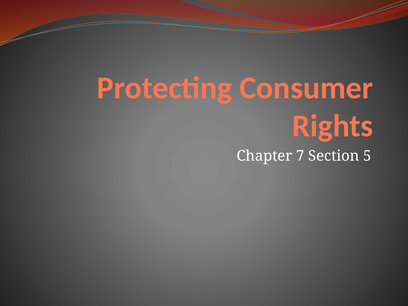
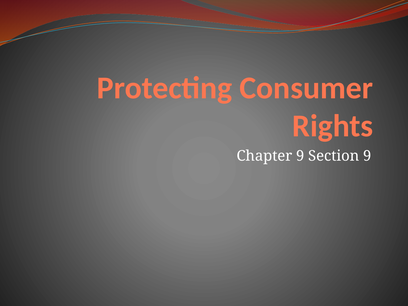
Chapter 7: 7 -> 9
Section 5: 5 -> 9
